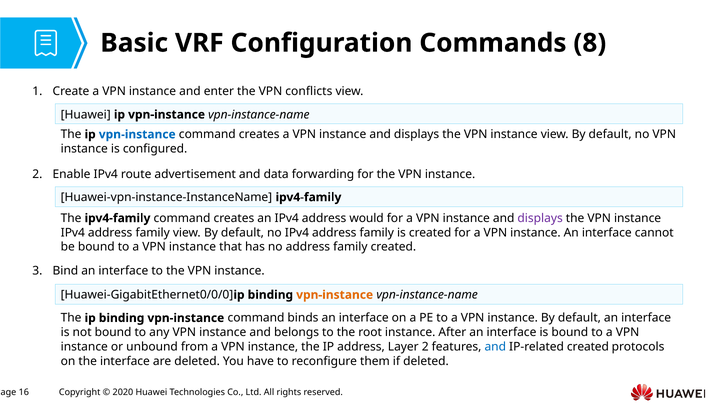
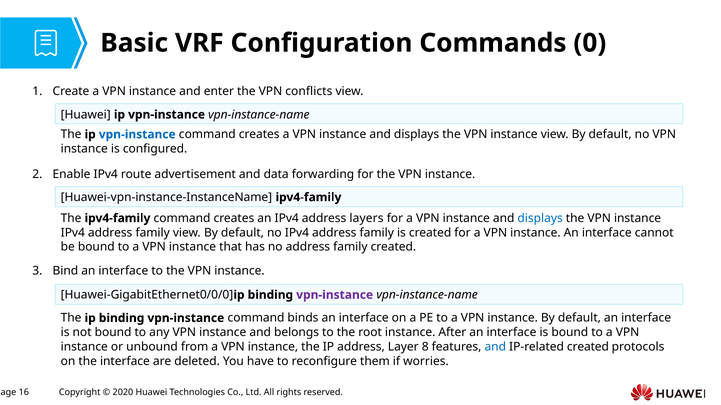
8: 8 -> 0
would: would -> layers
displays at (540, 218) colour: purple -> blue
vpn-instance at (335, 295) colour: orange -> purple
Layer 2: 2 -> 8
if deleted: deleted -> worries
